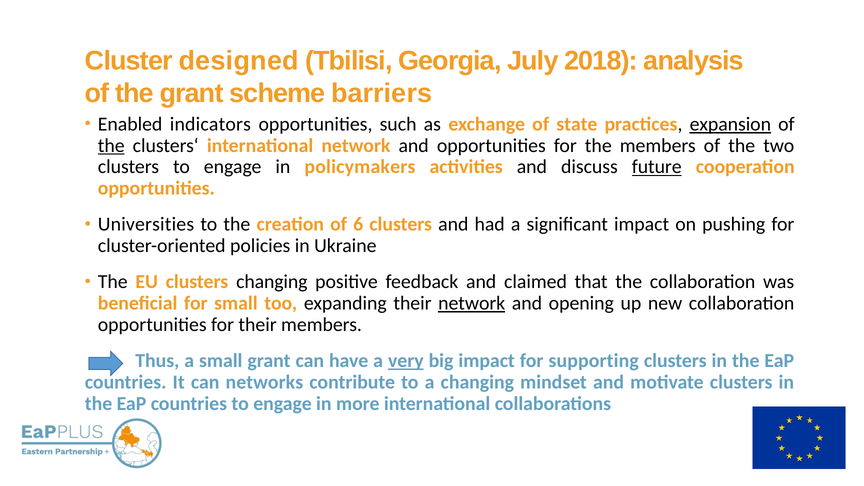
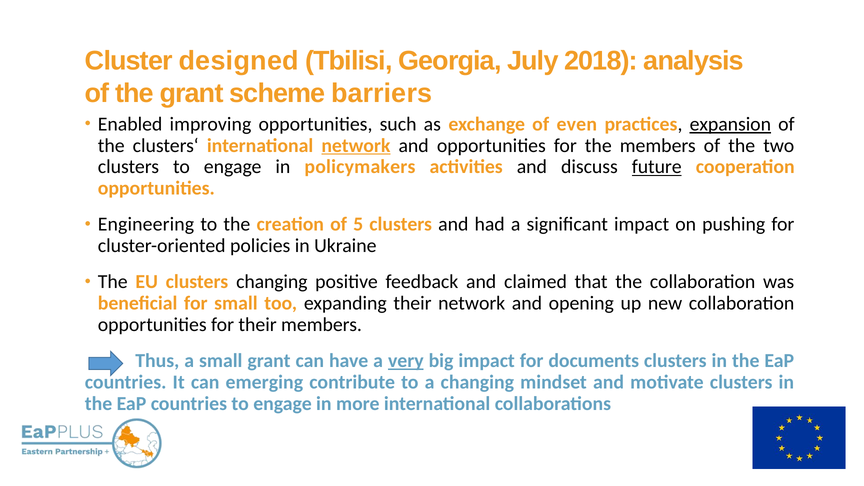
indicators: indicators -> improving
state: state -> even
the at (111, 146) underline: present -> none
network at (356, 146) underline: none -> present
Universities: Universities -> Engineering
6: 6 -> 5
network at (472, 303) underline: present -> none
supporting: supporting -> documents
networks: networks -> emerging
